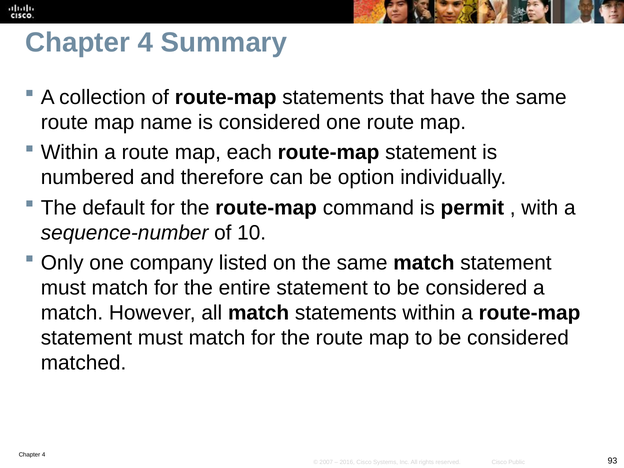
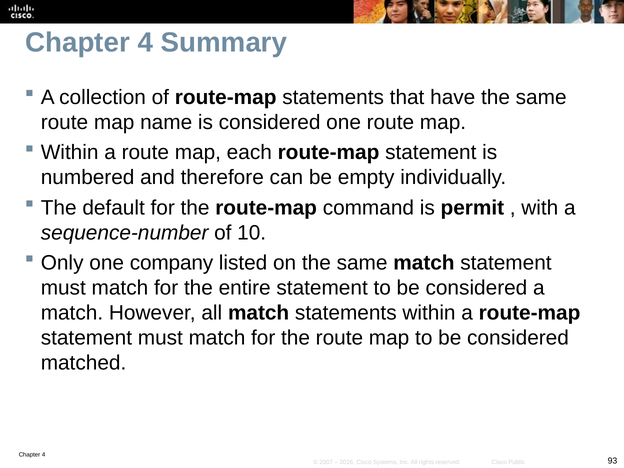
option: option -> empty
